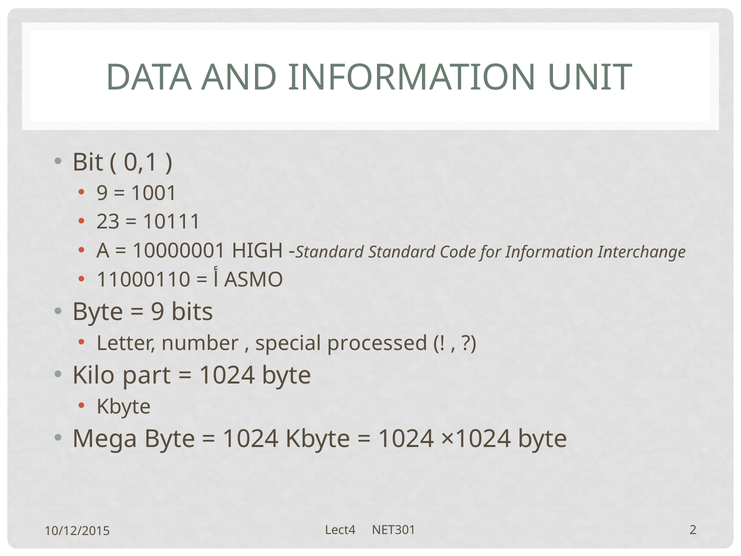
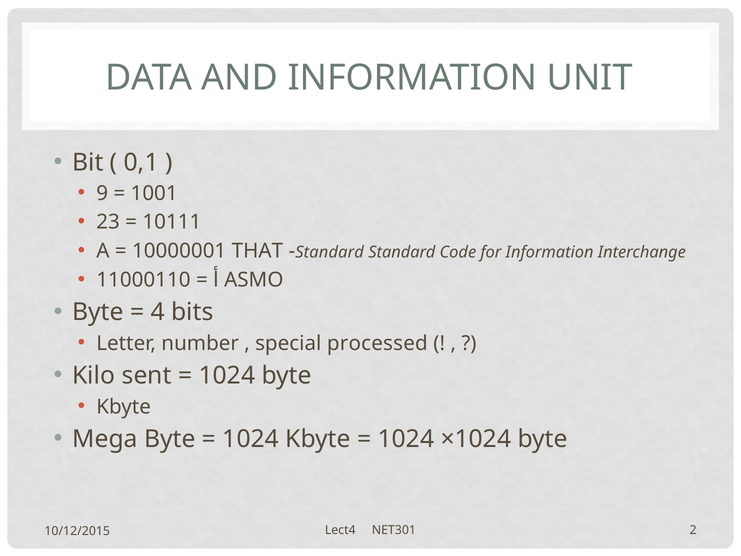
HIGH: HIGH -> THAT
9 at (158, 312): 9 -> 4
part: part -> sent
